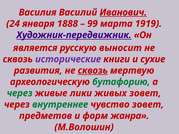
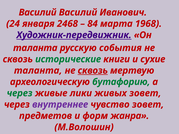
Василия at (38, 12): Василия -> Василий
Иванович underline: present -> none
1888: 1888 -> 2468
99: 99 -> 84
1919: 1919 -> 1968
является at (35, 48): является -> таланта
выносит: выносит -> события
исторические colour: purple -> green
развития at (38, 71): развития -> таланта
внутреннее colour: green -> purple
